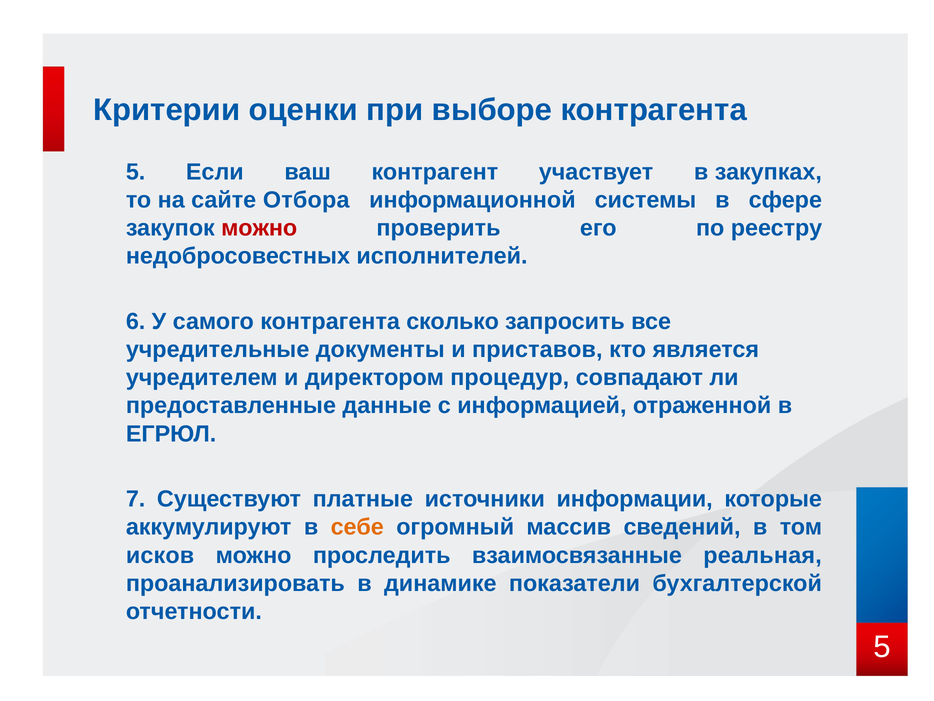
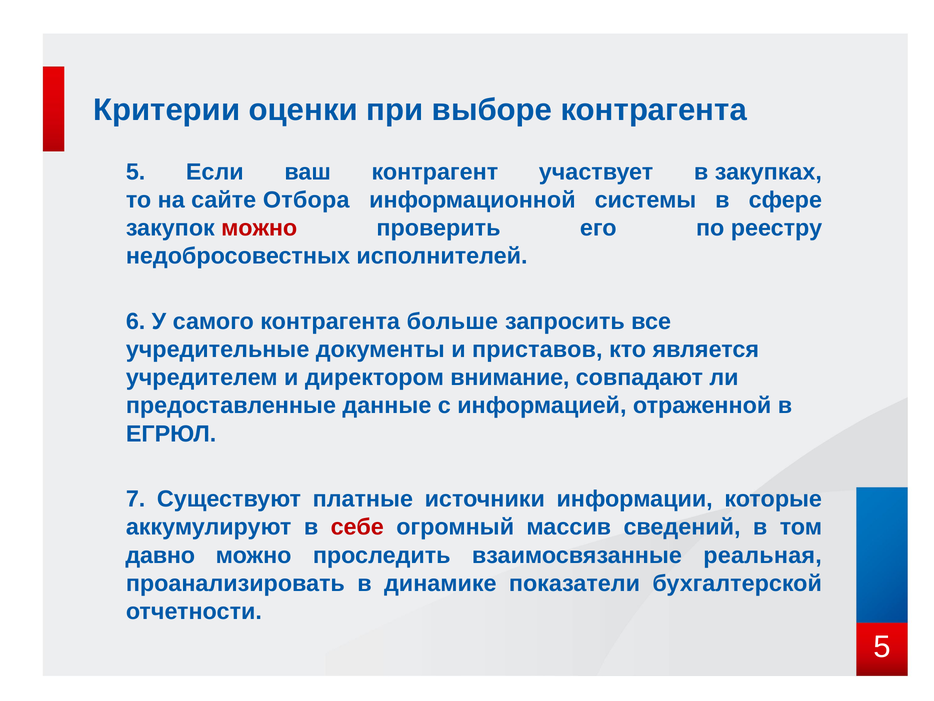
сколько: сколько -> больше
процедур: процедур -> внимание
себе colour: orange -> red
исков: исков -> давно
